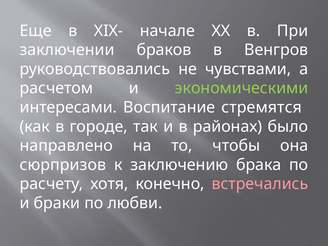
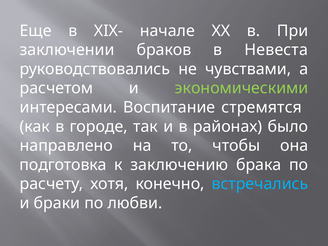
Венгров: Венгров -> Невеста
сюрпризов: сюрпризов -> подготовка
встречались colour: pink -> light blue
